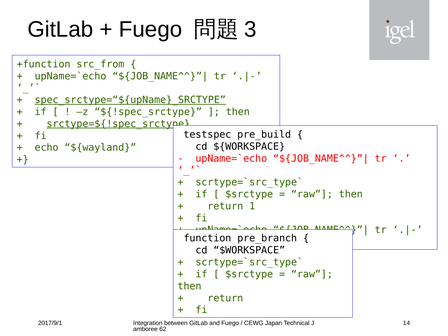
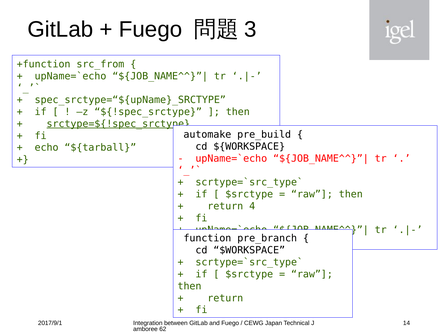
spec_srctype=“${upName}_SRCTYPE underline: present -> none
testspec: testspec -> automake
${wayland: ${wayland -> ${tarball
1: 1 -> 4
